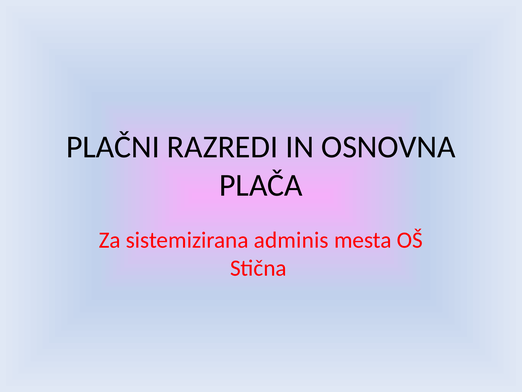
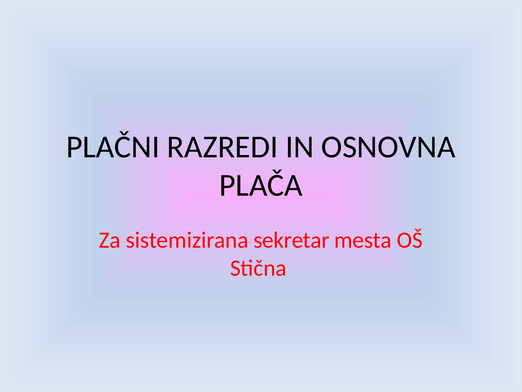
adminis: adminis -> sekretar
